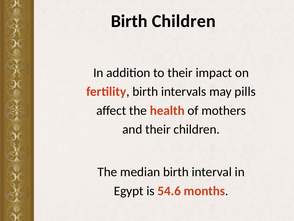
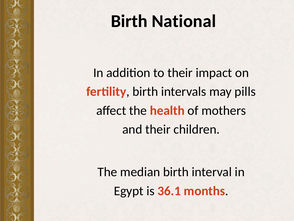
Birth Children: Children -> National
54.6: 54.6 -> 36.1
